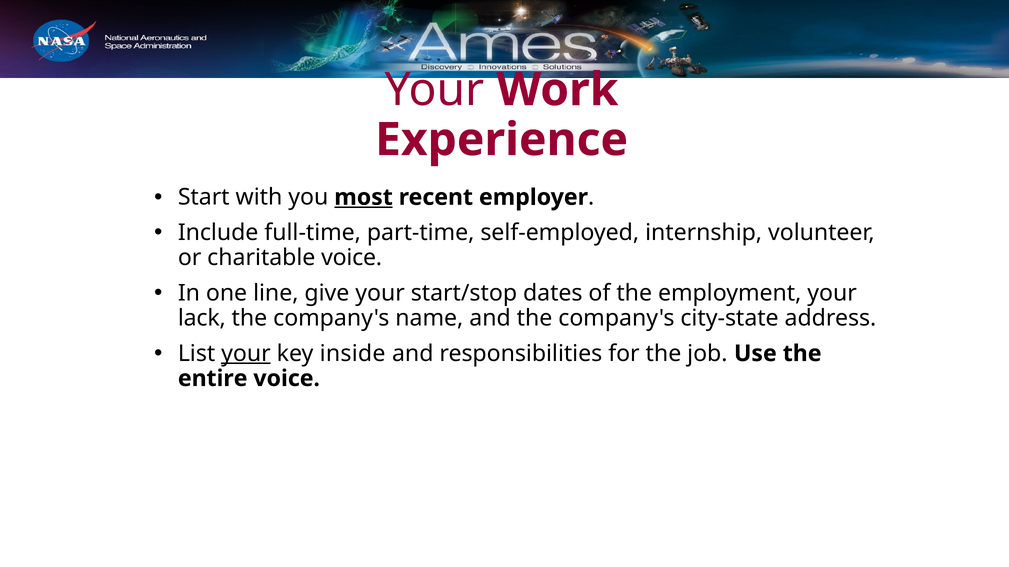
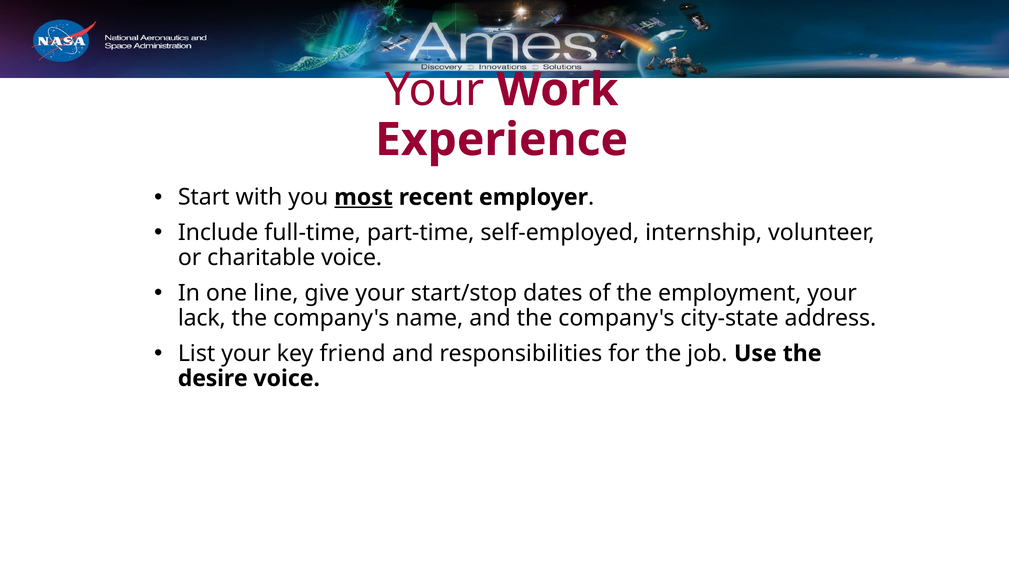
your at (246, 354) underline: present -> none
inside: inside -> friend
entire: entire -> desire
